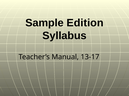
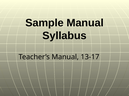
Sample Edition: Edition -> Manual
